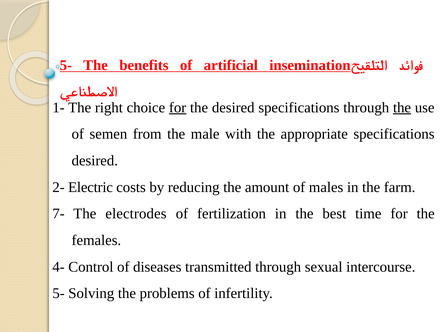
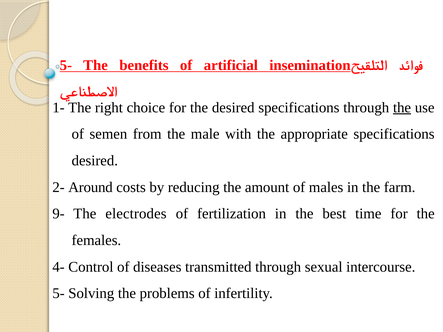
for at (178, 108) underline: present -> none
Electric: Electric -> Around
7-: 7- -> 9-
